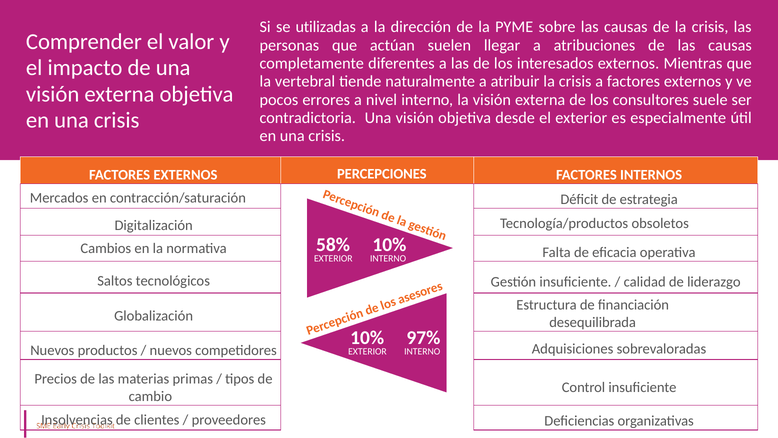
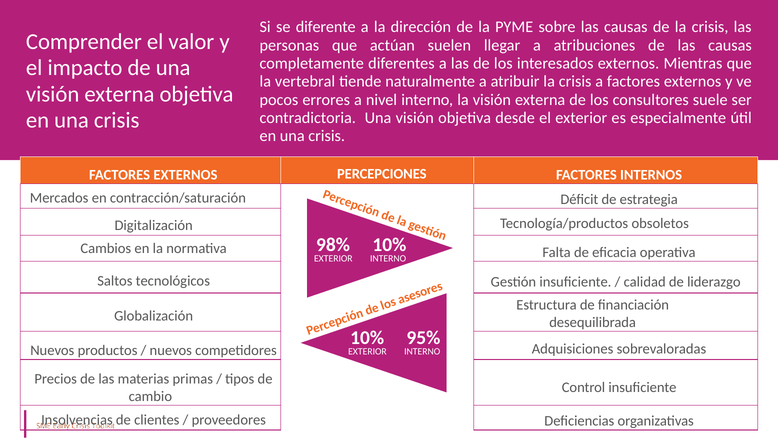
utilizadas: utilizadas -> diferente
58%: 58% -> 98%
97%: 97% -> 95%
